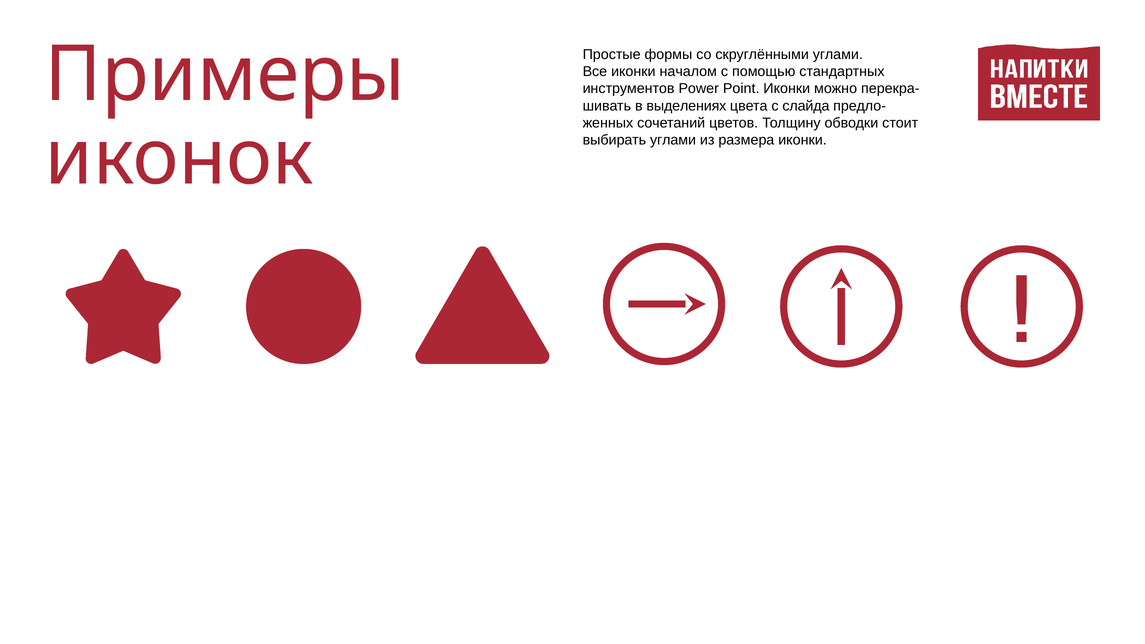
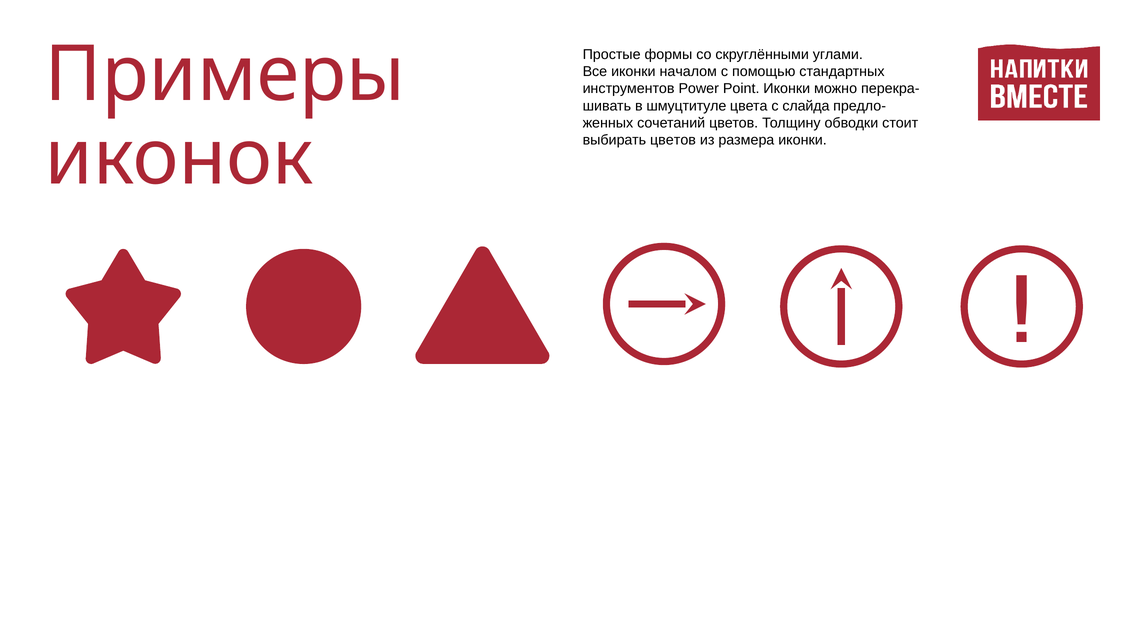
выделениях: выделениях -> шмуцтитуле
выбирать углами: углами -> цветов
